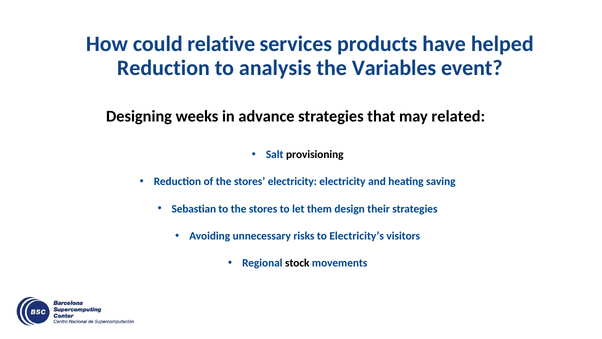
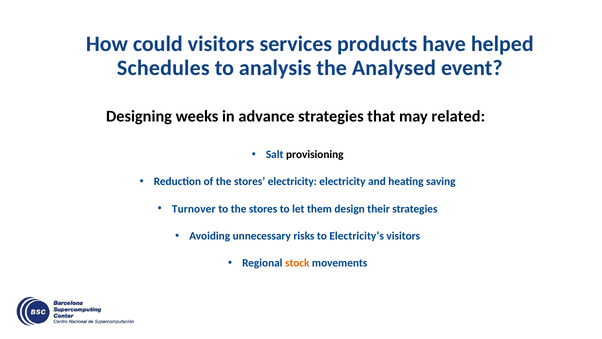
could relative: relative -> visitors
Reduction at (163, 68): Reduction -> Schedules
Variables: Variables -> Analysed
Sebastian: Sebastian -> Turnover
stock colour: black -> orange
